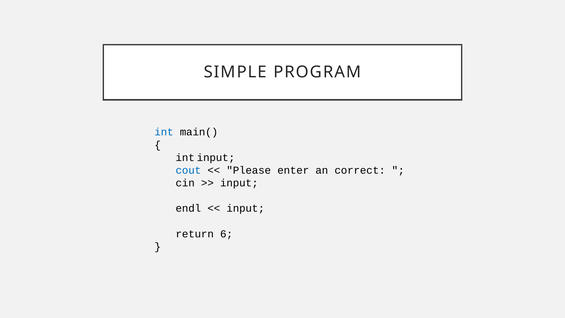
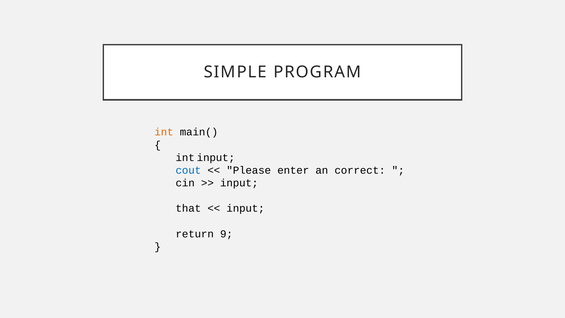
int colour: blue -> orange
endl: endl -> that
6: 6 -> 9
